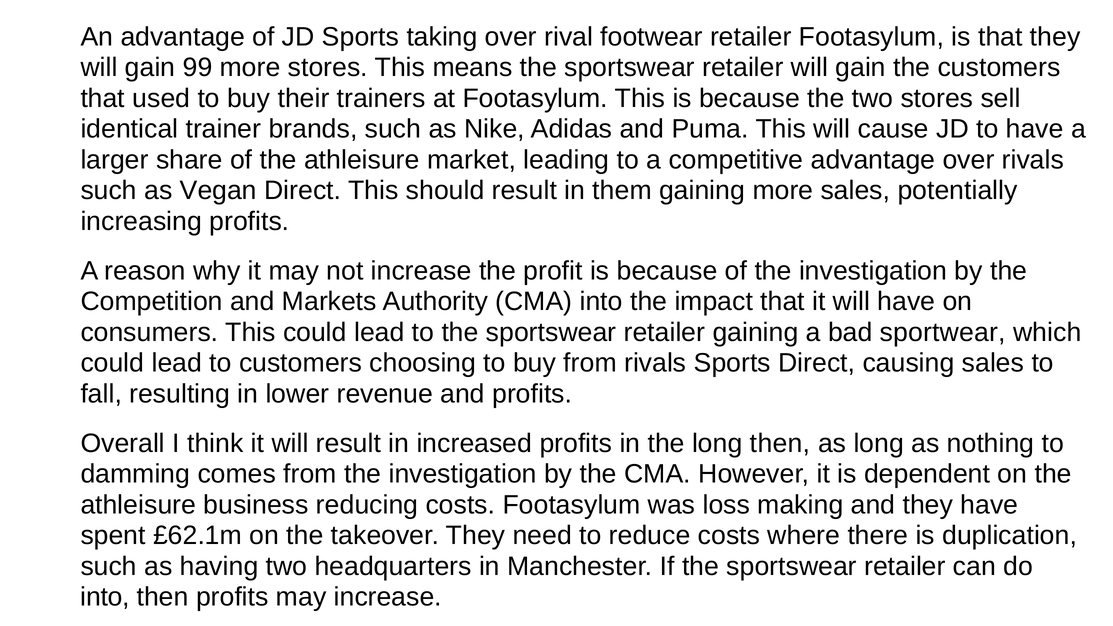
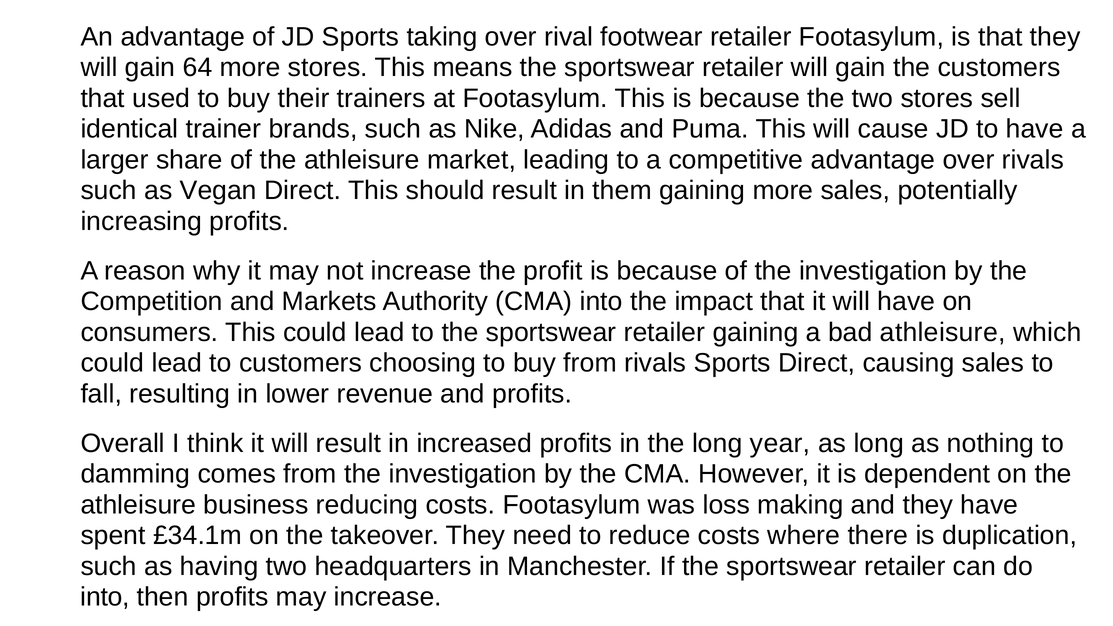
99: 99 -> 64
bad sportwear: sportwear -> athleisure
long then: then -> year
£62.1m: £62.1m -> £34.1m
